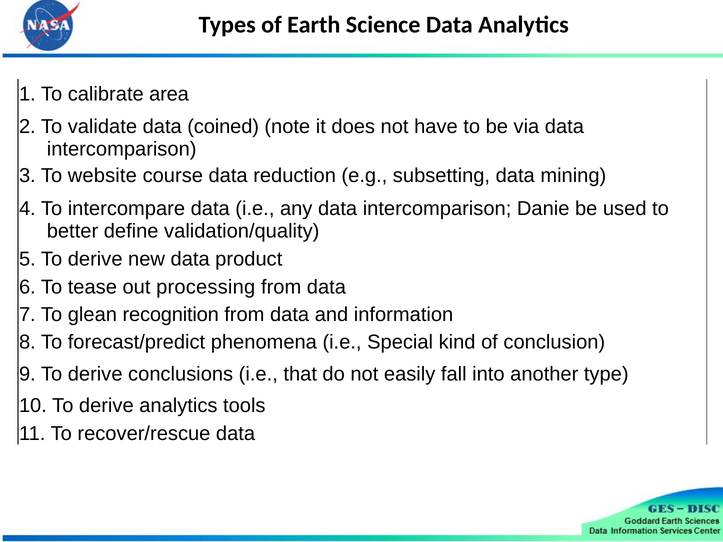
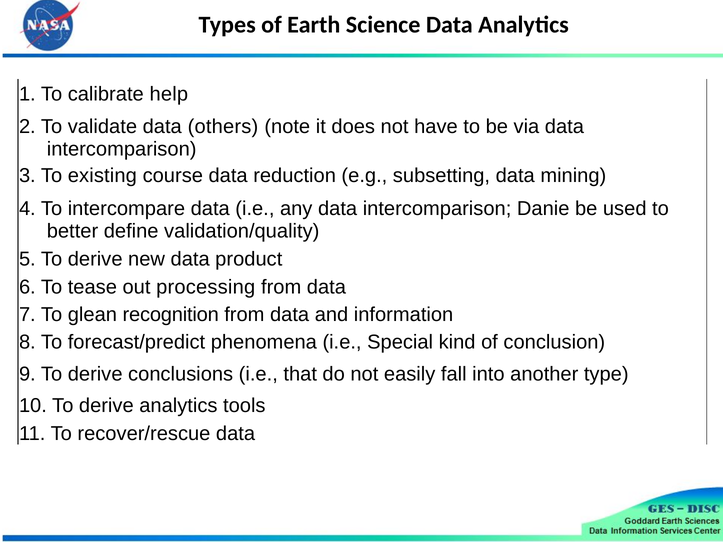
area: area -> help
coined: coined -> others
website: website -> existing
